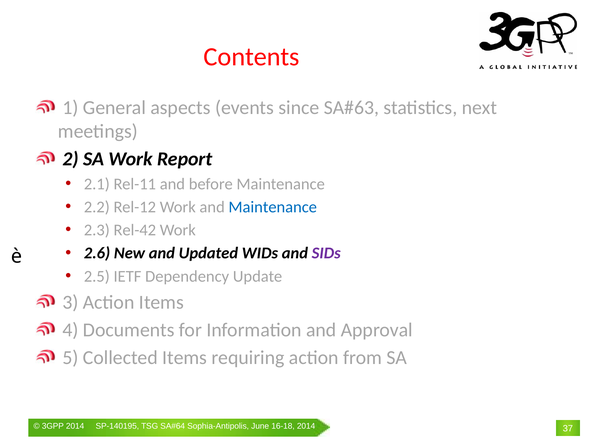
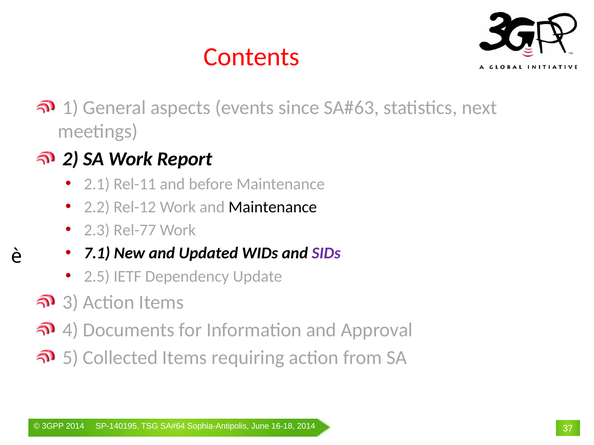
Maintenance at (273, 207) colour: blue -> black
Rel-42: Rel-42 -> Rel-77
2.6: 2.6 -> 7.1
